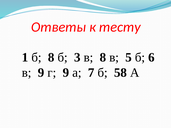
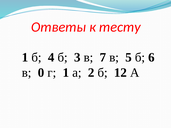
б 8: 8 -> 4
в 8: 8 -> 7
в 9: 9 -> 0
г 9: 9 -> 1
7: 7 -> 2
58: 58 -> 12
